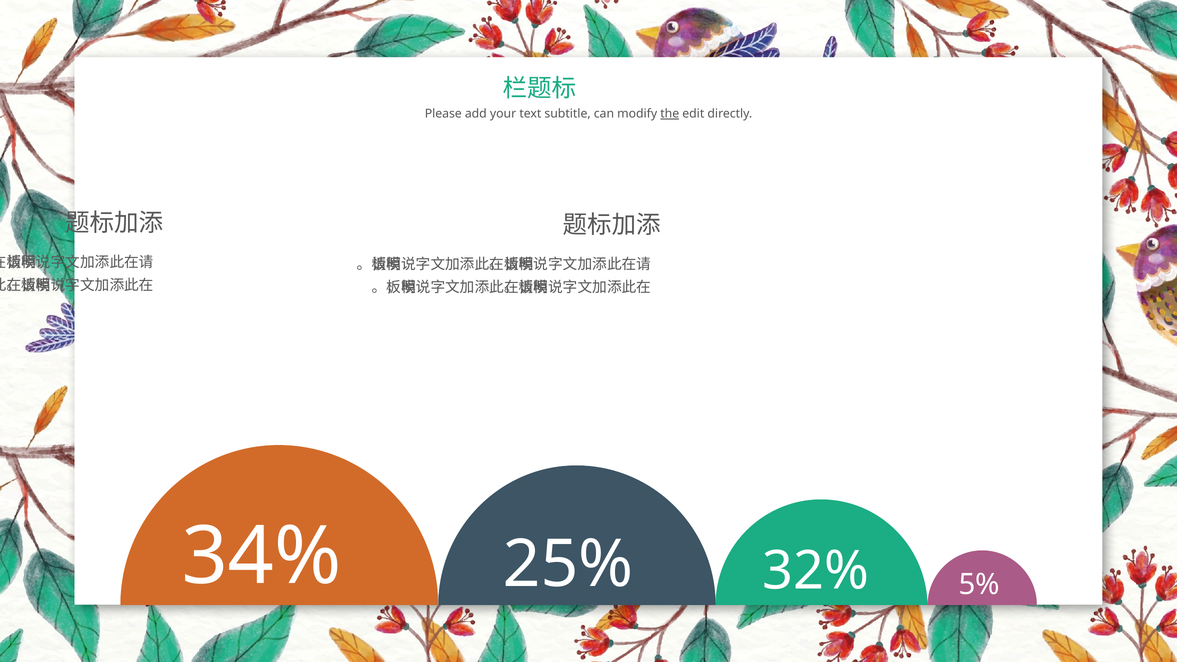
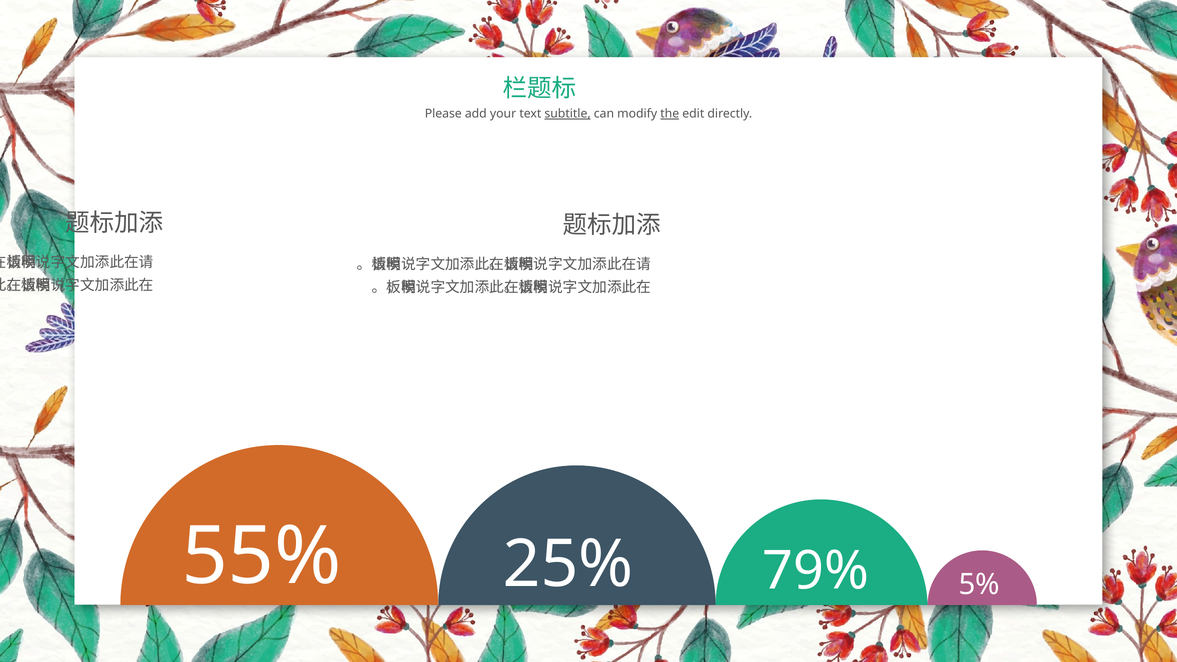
subtitle underline: none -> present
34%: 34% -> 55%
32%: 32% -> 79%
